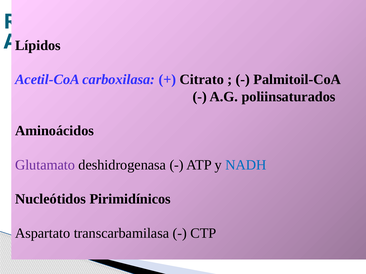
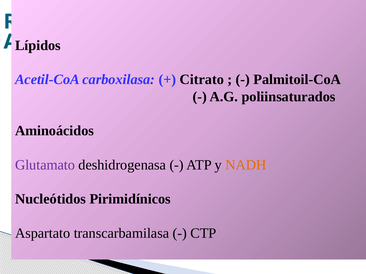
NADH at (246, 165) colour: blue -> orange
